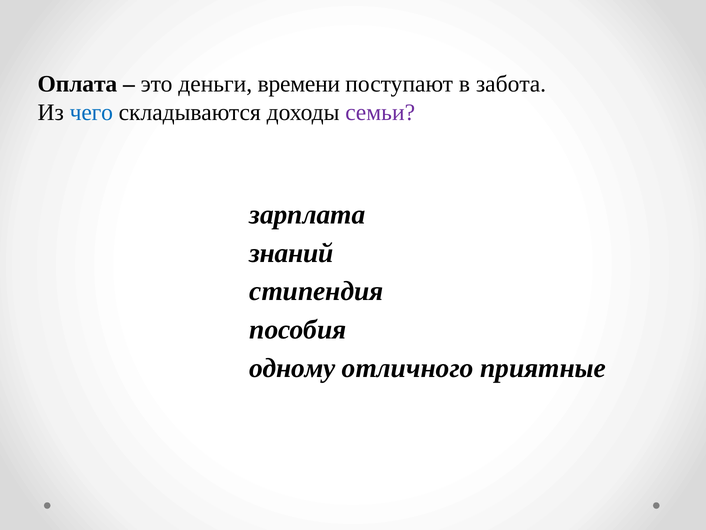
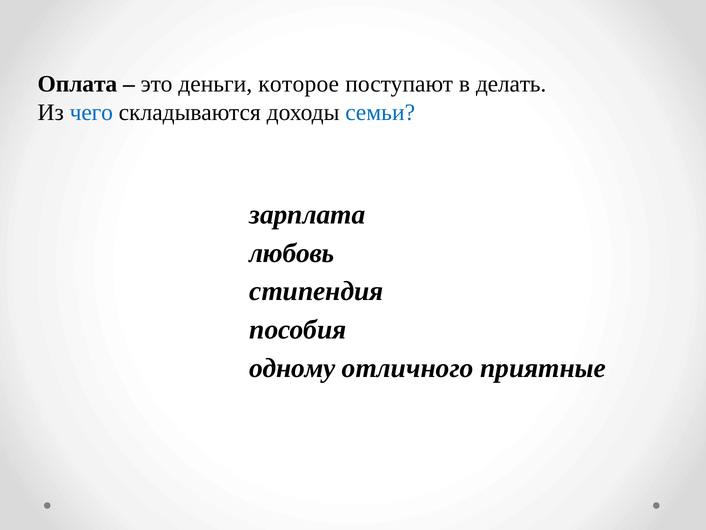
времени: времени -> которое
забота: забота -> делать
семьи colour: purple -> blue
знаний: знаний -> любовь
